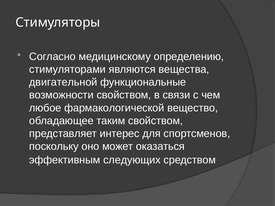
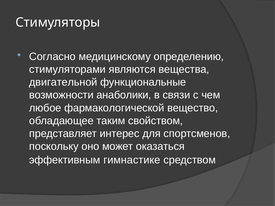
возможности свойством: свойством -> анаболики
следующих: следующих -> гимнастике
